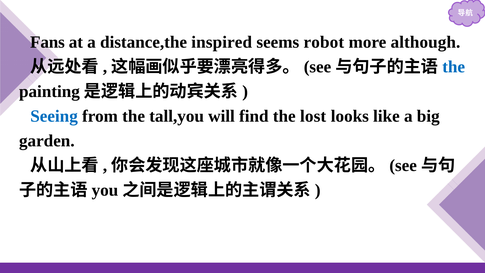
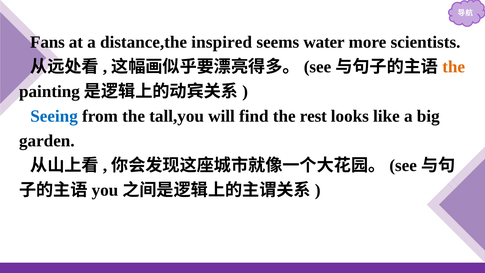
robot: robot -> water
although: although -> scientists
the at (454, 67) colour: blue -> orange
lost: lost -> rest
